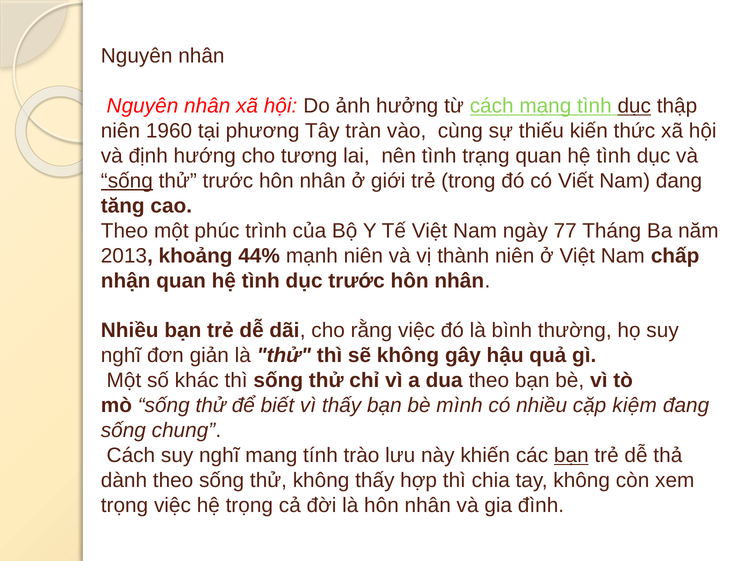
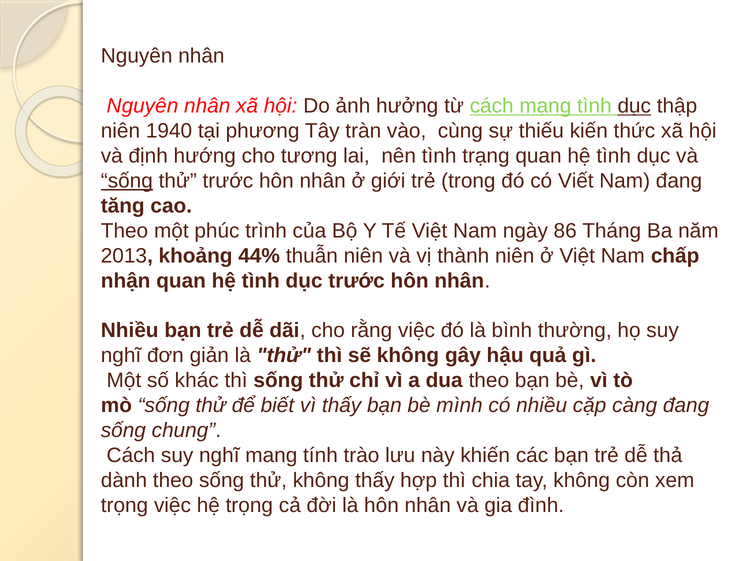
1960: 1960 -> 1940
77: 77 -> 86
mạnh: mạnh -> thuẫn
kiệm: kiệm -> càng
bạn at (571, 455) underline: present -> none
